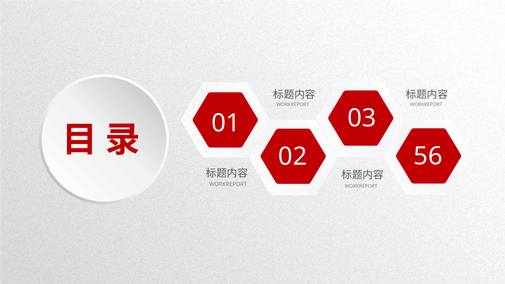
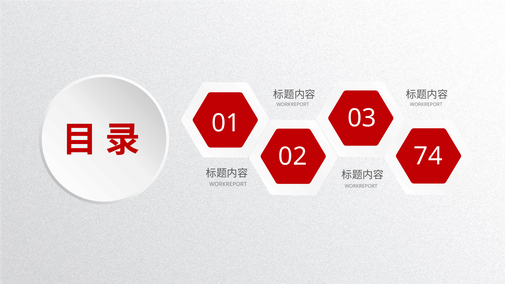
56: 56 -> 74
